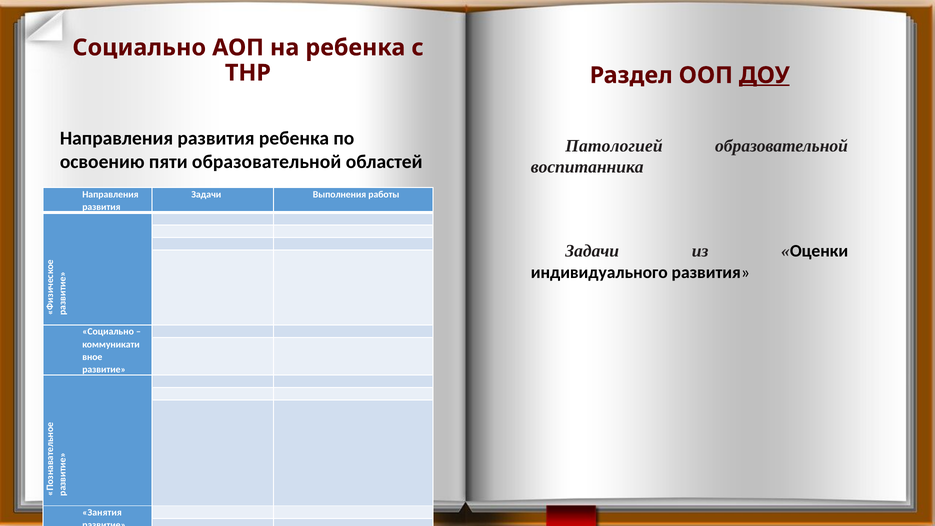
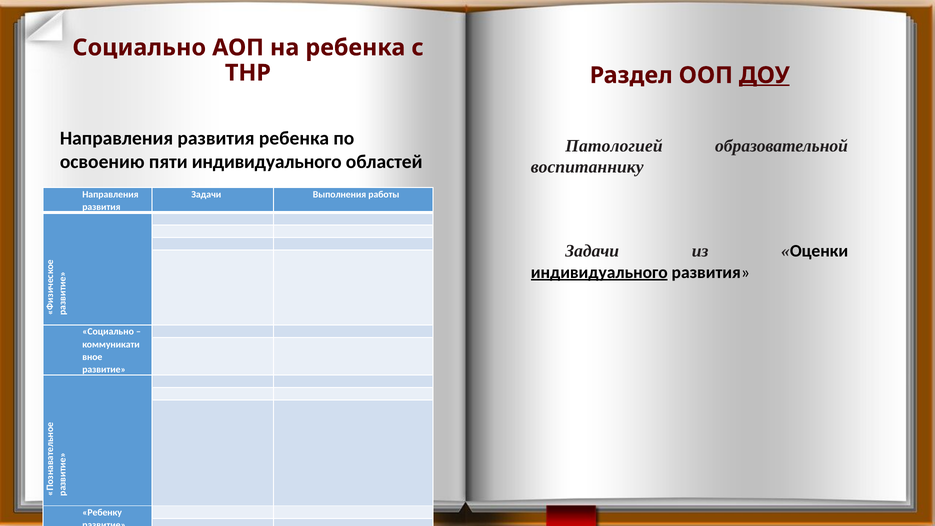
пяти образовательной: образовательной -> индивидуального
воспитанника: воспитанника -> воспитаннику
индивидуального at (599, 272) underline: none -> present
Занятия: Занятия -> Ребенку
